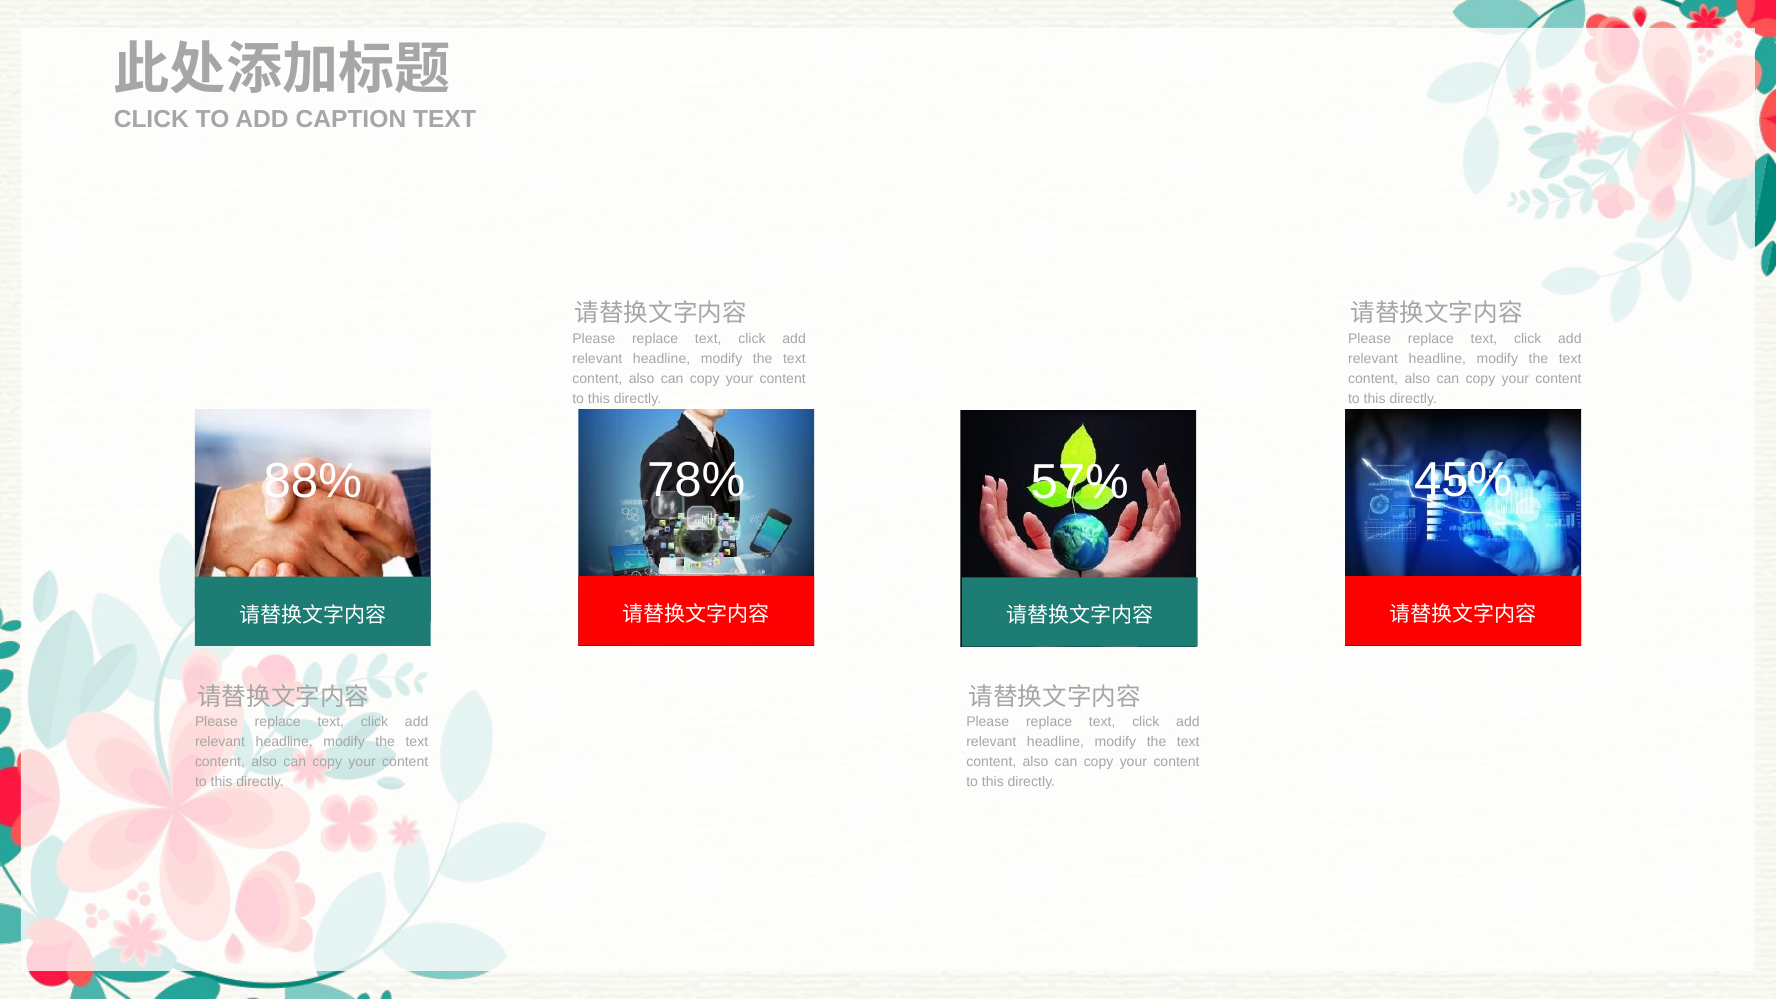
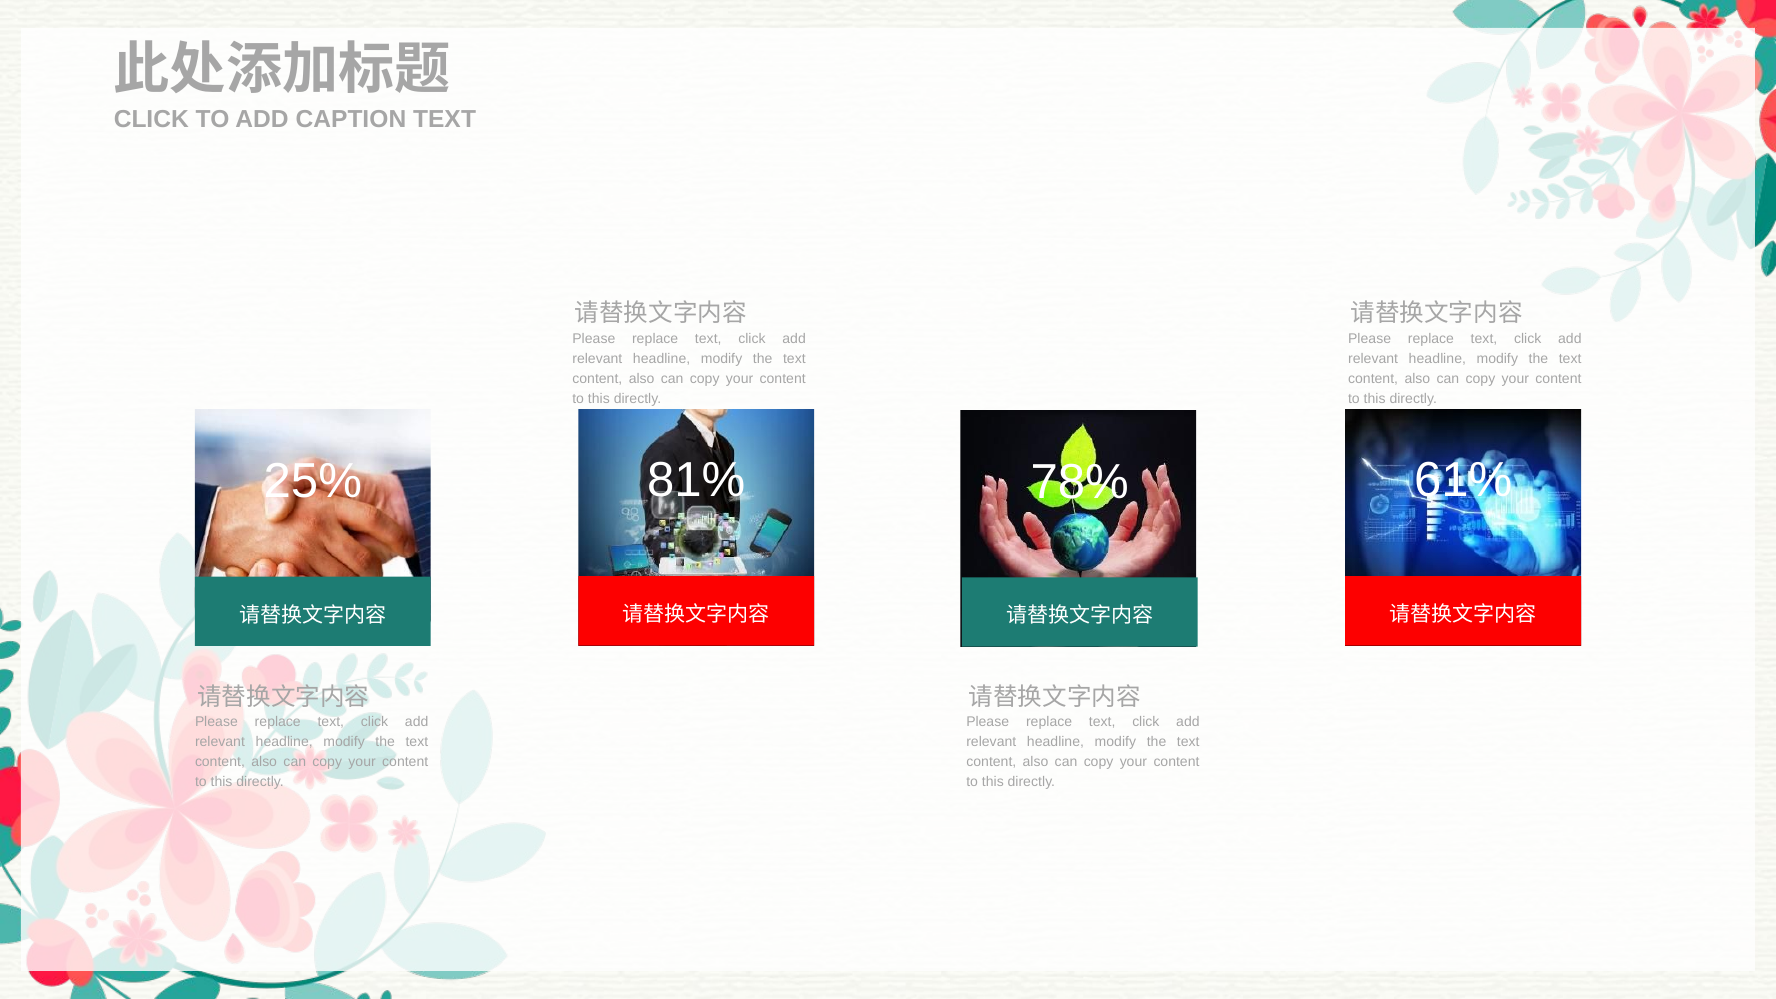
78%: 78% -> 81%
45%: 45% -> 61%
88%: 88% -> 25%
57%: 57% -> 78%
